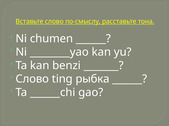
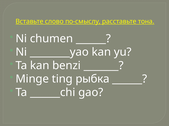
Слово at (32, 79): Слово -> Minge
